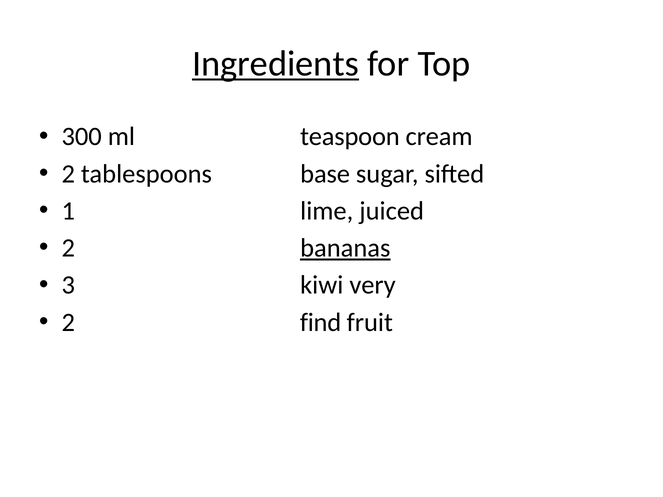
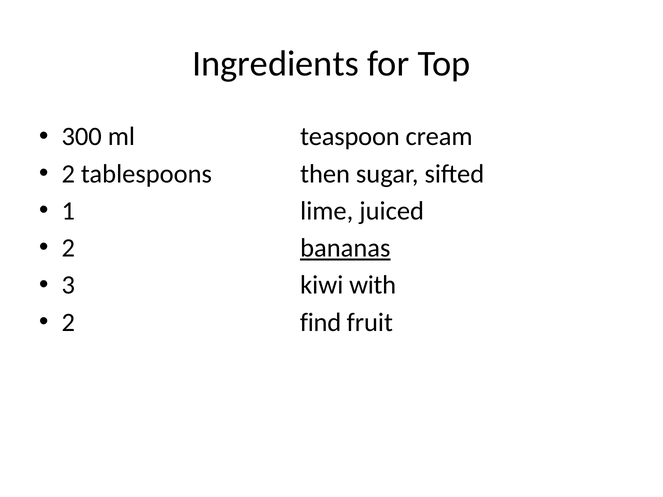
Ingredients underline: present -> none
base: base -> then
very: very -> with
